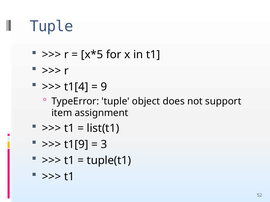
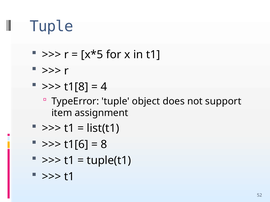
t1[4: t1[4 -> t1[8
9: 9 -> 4
t1[9: t1[9 -> t1[6
3: 3 -> 8
